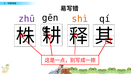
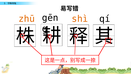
zhū colour: purple -> orange
